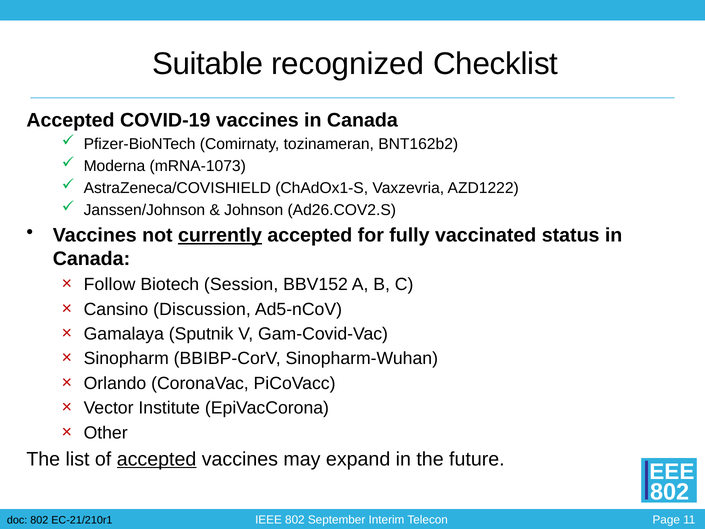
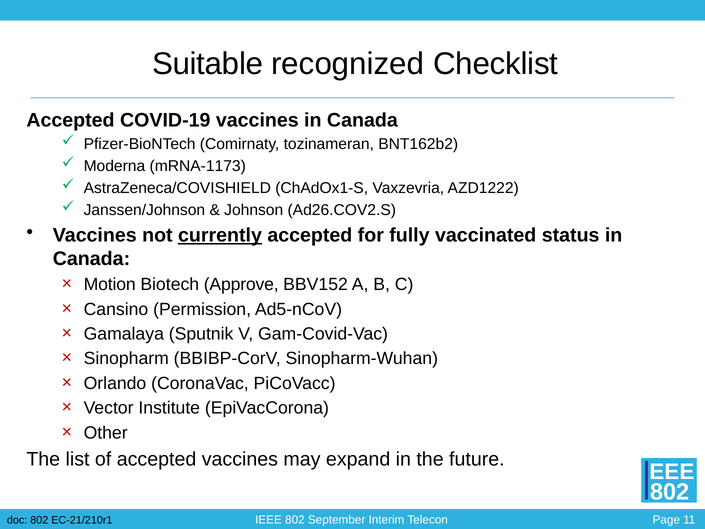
mRNA-1073: mRNA-1073 -> mRNA-1173
Follow: Follow -> Motion
Session: Session -> Approve
Discussion: Discussion -> Permission
accepted at (157, 459) underline: present -> none
